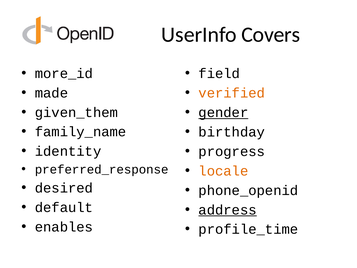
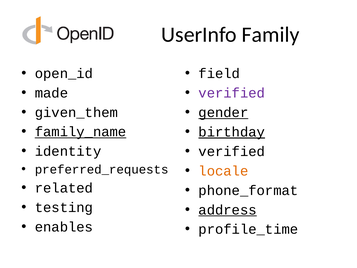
Covers: Covers -> Family
more_id: more_id -> open_id
verified at (232, 93) colour: orange -> purple
family_name underline: none -> present
birthday underline: none -> present
progress at (232, 151): progress -> verified
preferred_response: preferred_response -> preferred_requests
desired: desired -> related
phone_openid: phone_openid -> phone_format
default: default -> testing
